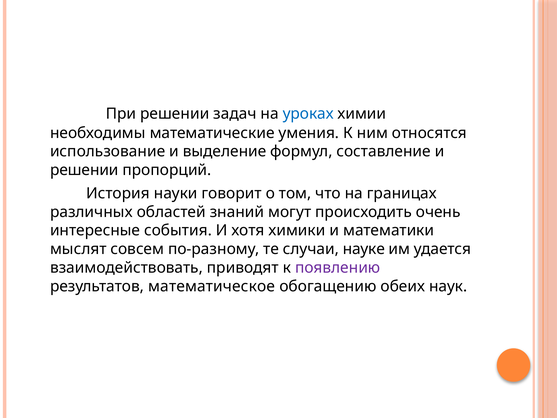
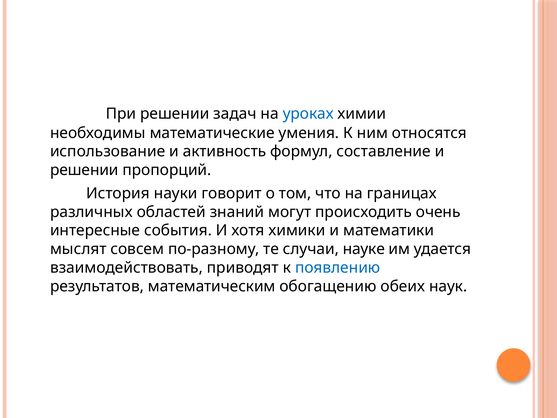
выделение: выделение -> активность
появлению colour: purple -> blue
математическое: математическое -> математическим
